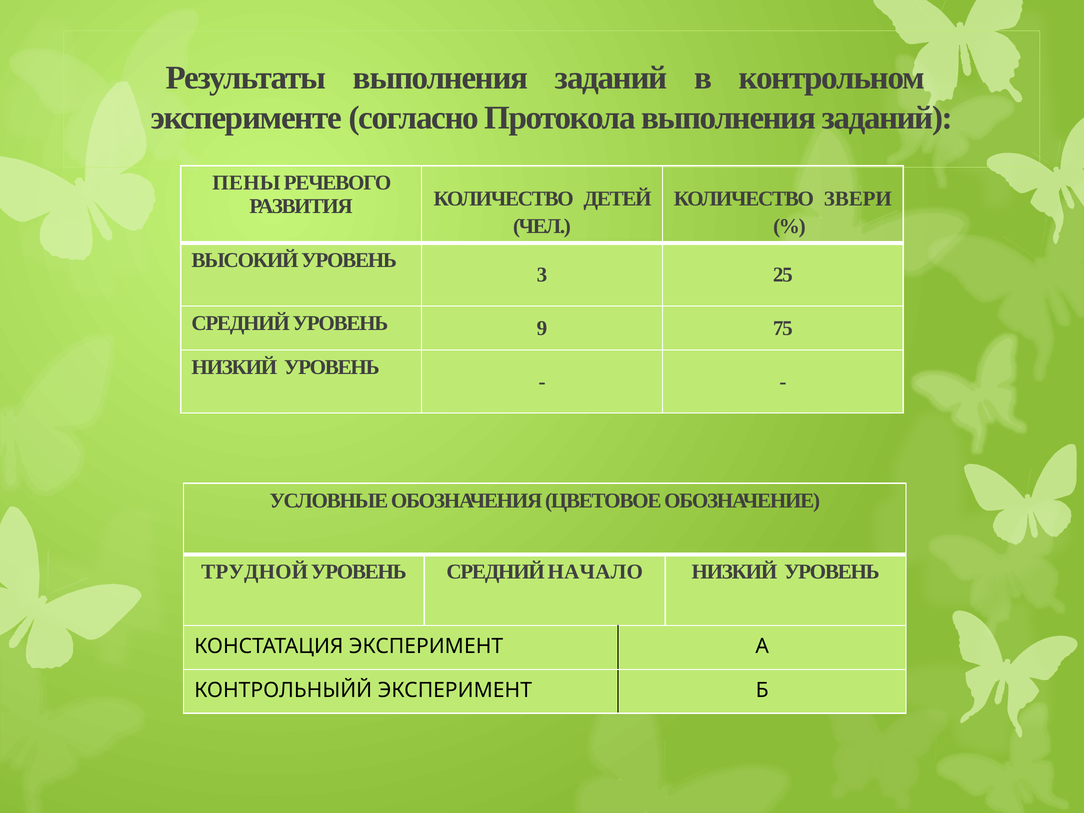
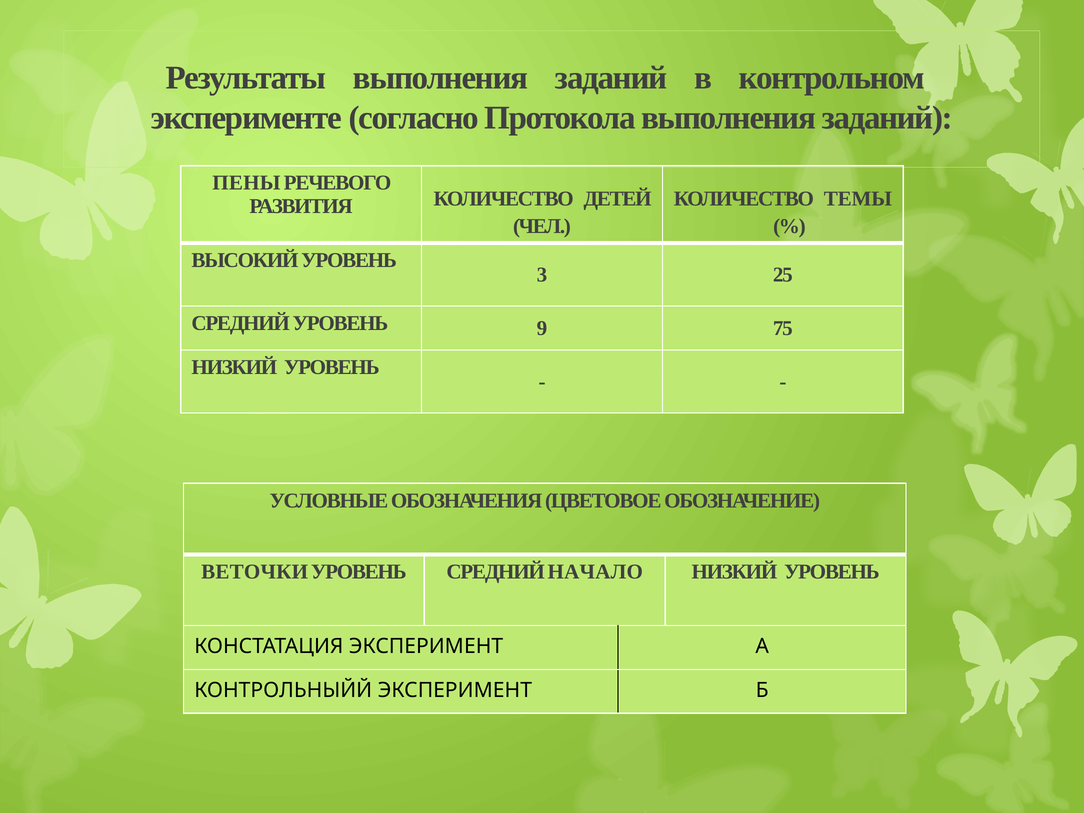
ЗВЕРИ: ЗВЕРИ -> ТЕМЫ
ТРУДНОЙ: ТРУДНОЙ -> ВЕТОЧКИ
